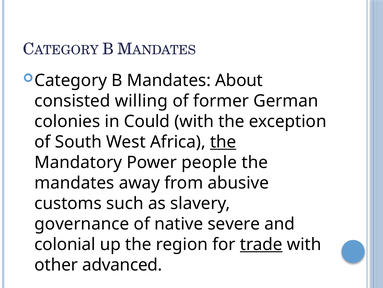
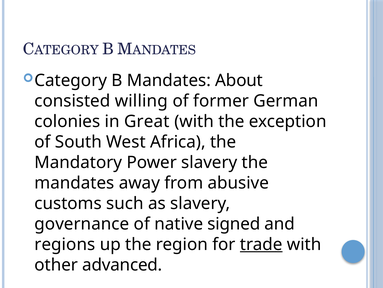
Could: Could -> Great
the at (223, 142) underline: present -> none
Power people: people -> slavery
severe: severe -> signed
colonial: colonial -> regions
